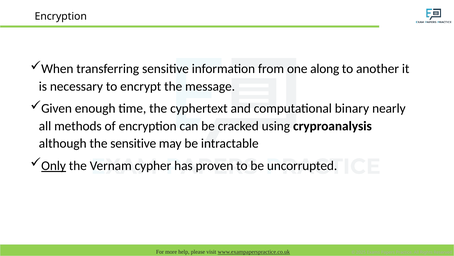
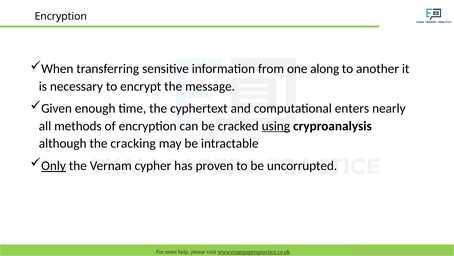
binary: binary -> enters
using underline: none -> present
the sensitive: sensitive -> cracking
